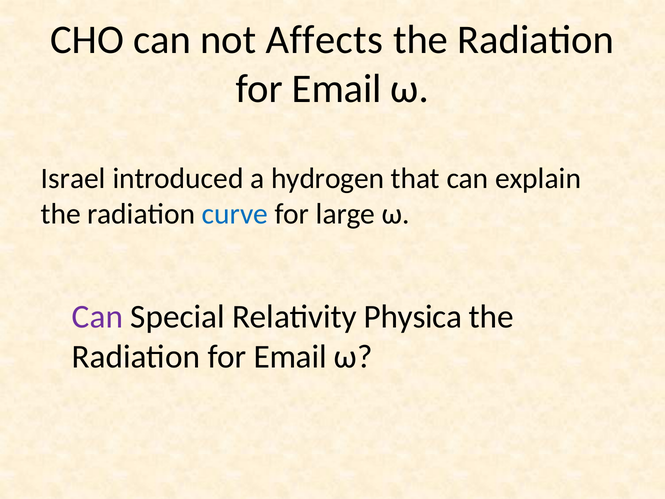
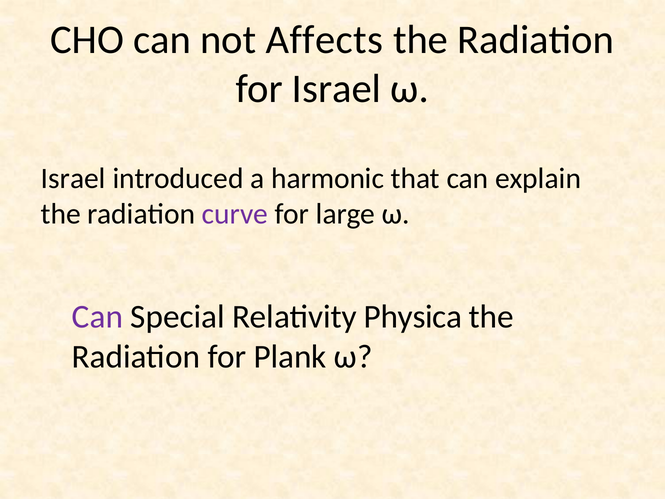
Email at (337, 89): Email -> Israel
hydrogen: hydrogen -> harmonic
curve colour: blue -> purple
Email at (290, 357): Email -> Plank
